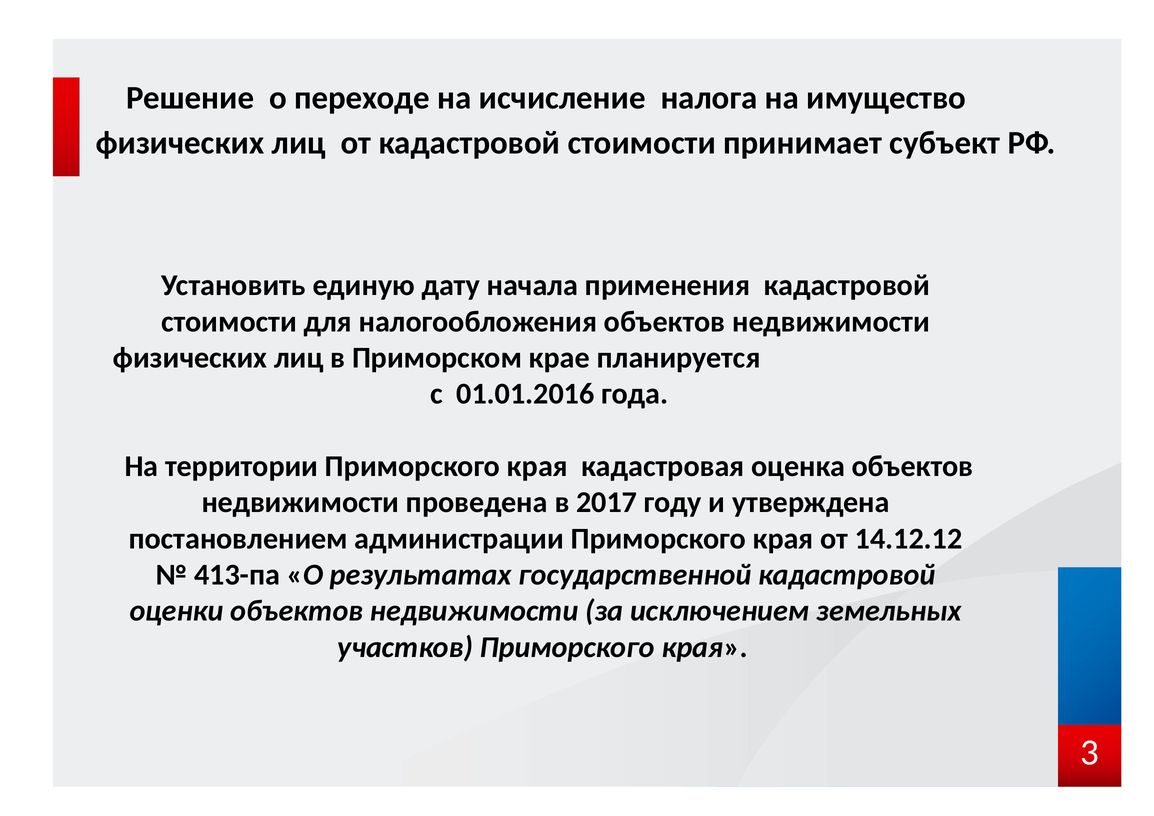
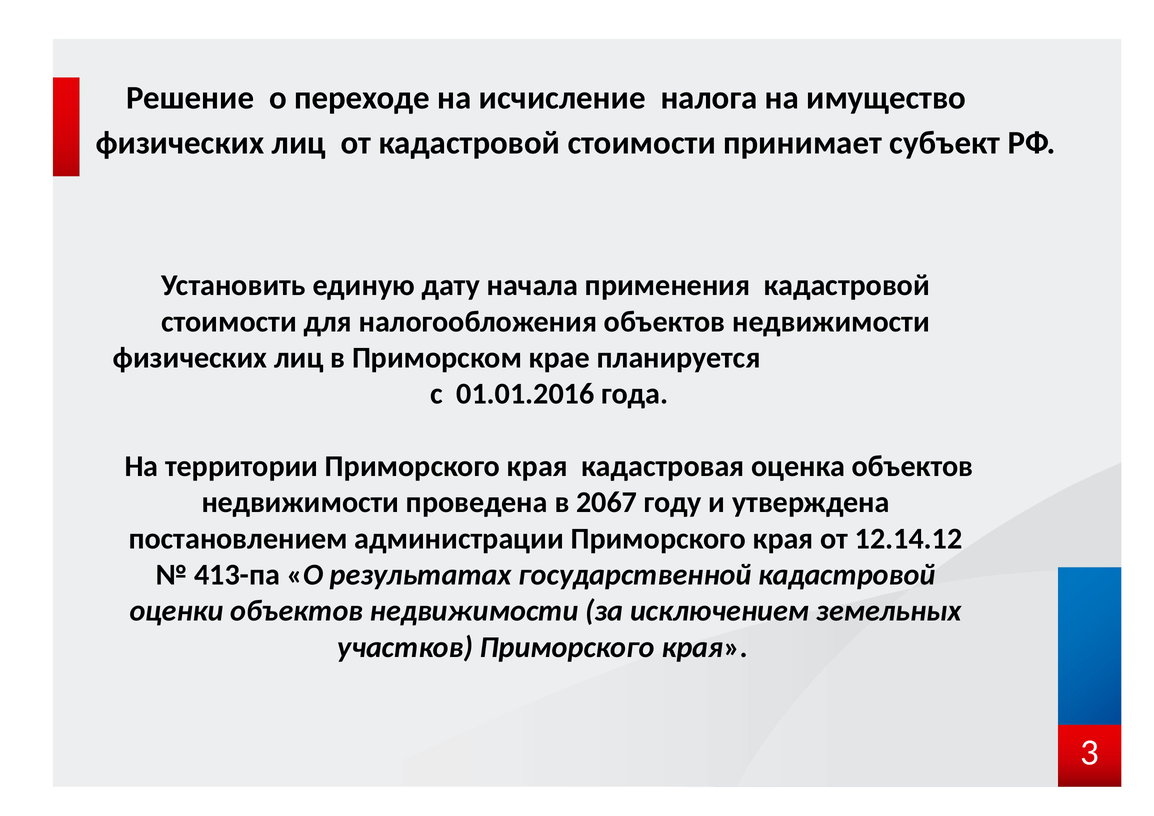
2017: 2017 -> 2067
14.12.12: 14.12.12 -> 12.14.12
